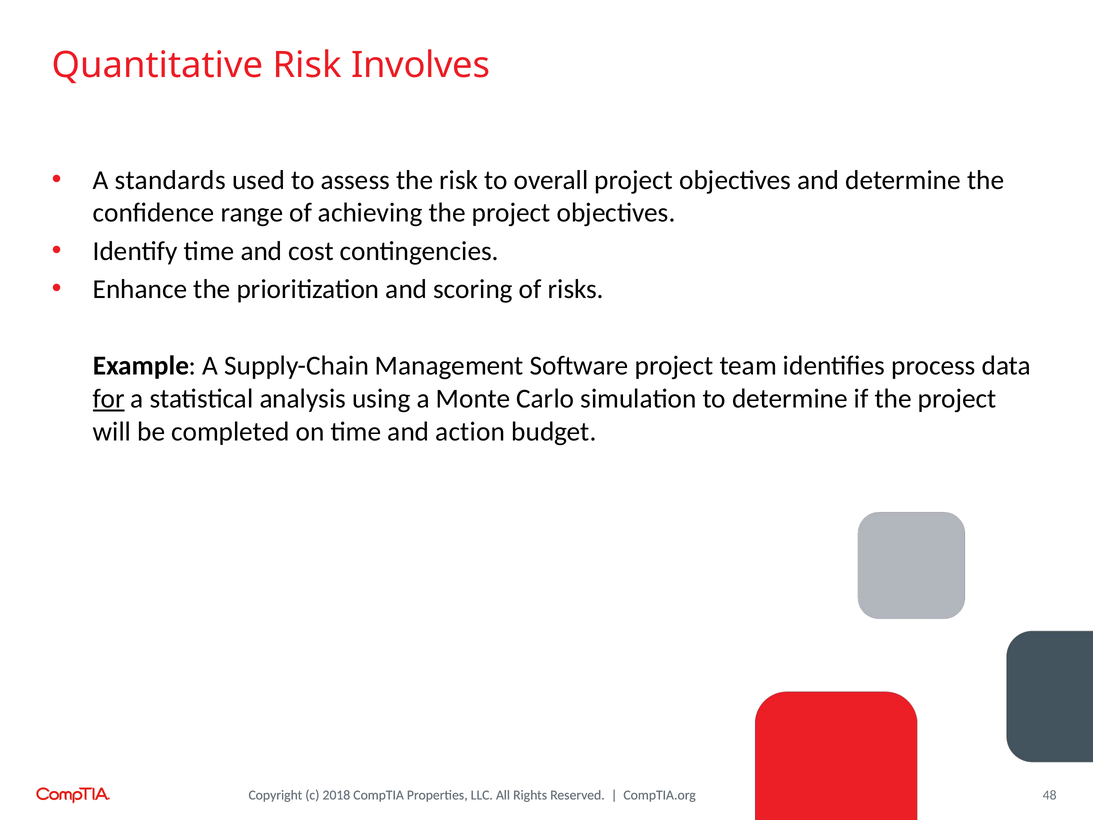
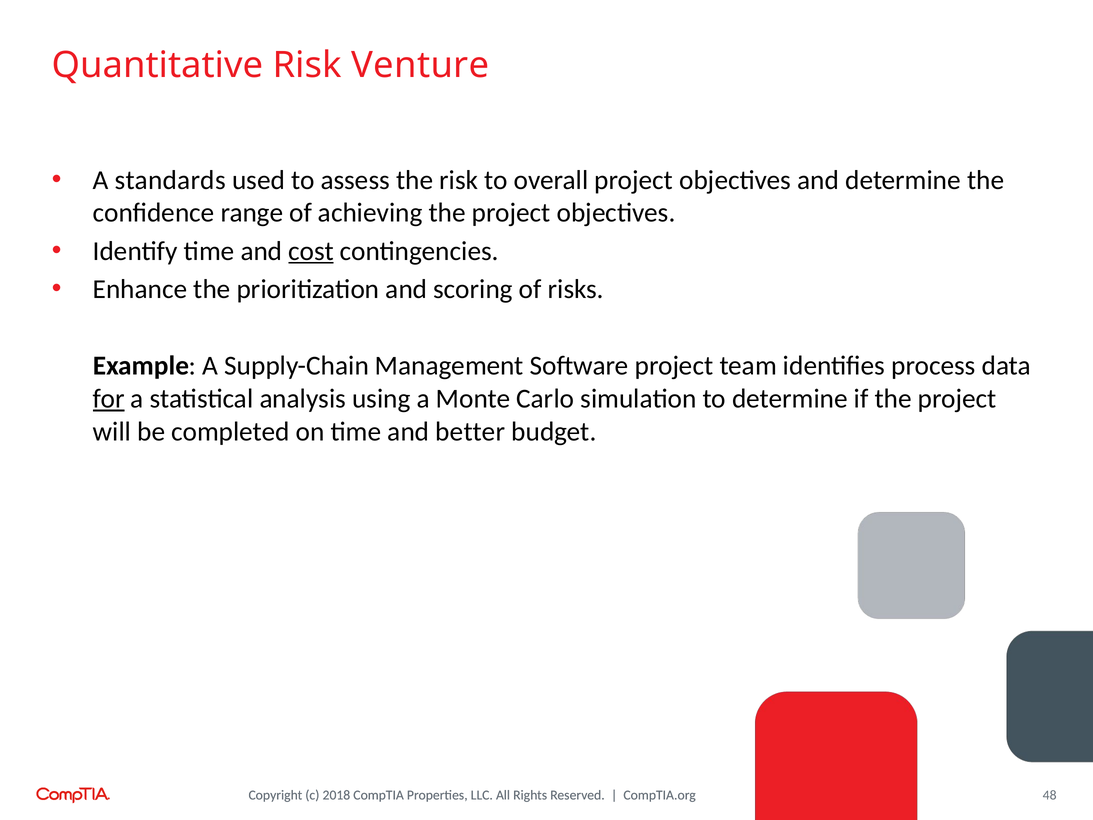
Involves: Involves -> Venture
cost underline: none -> present
action: action -> better
